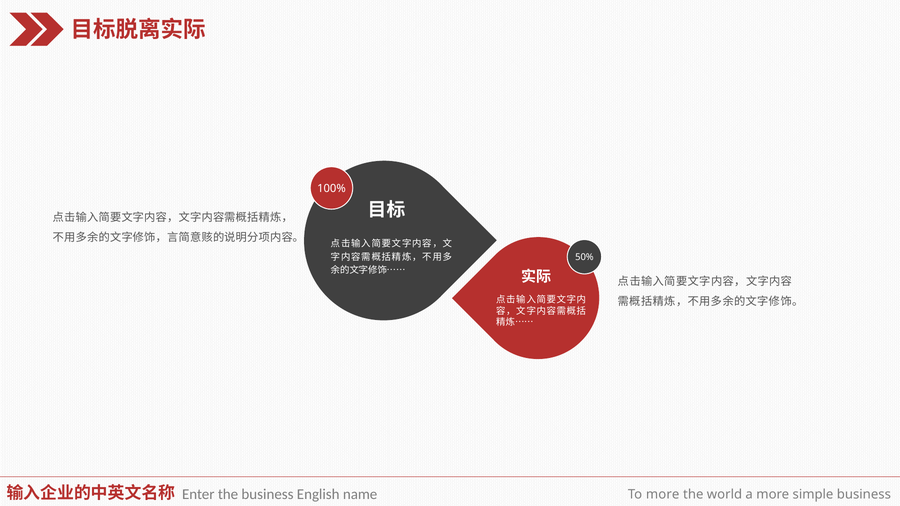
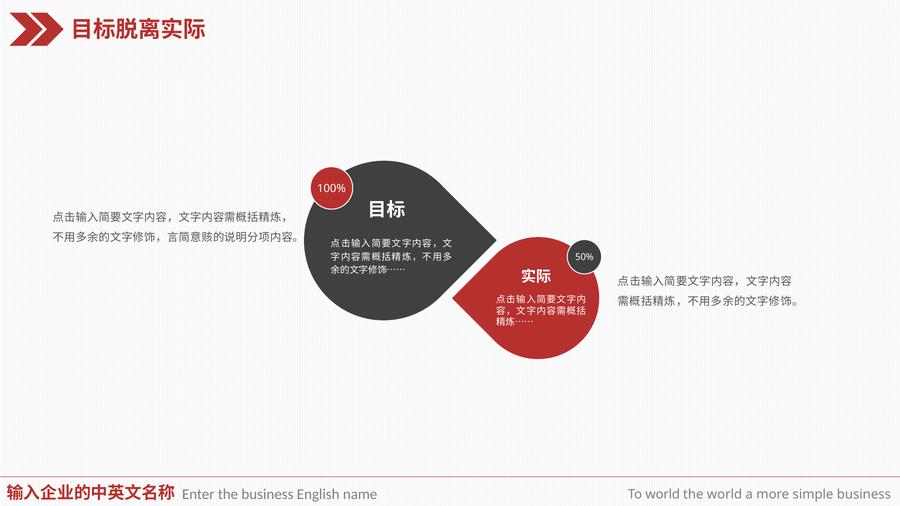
To more: more -> world
